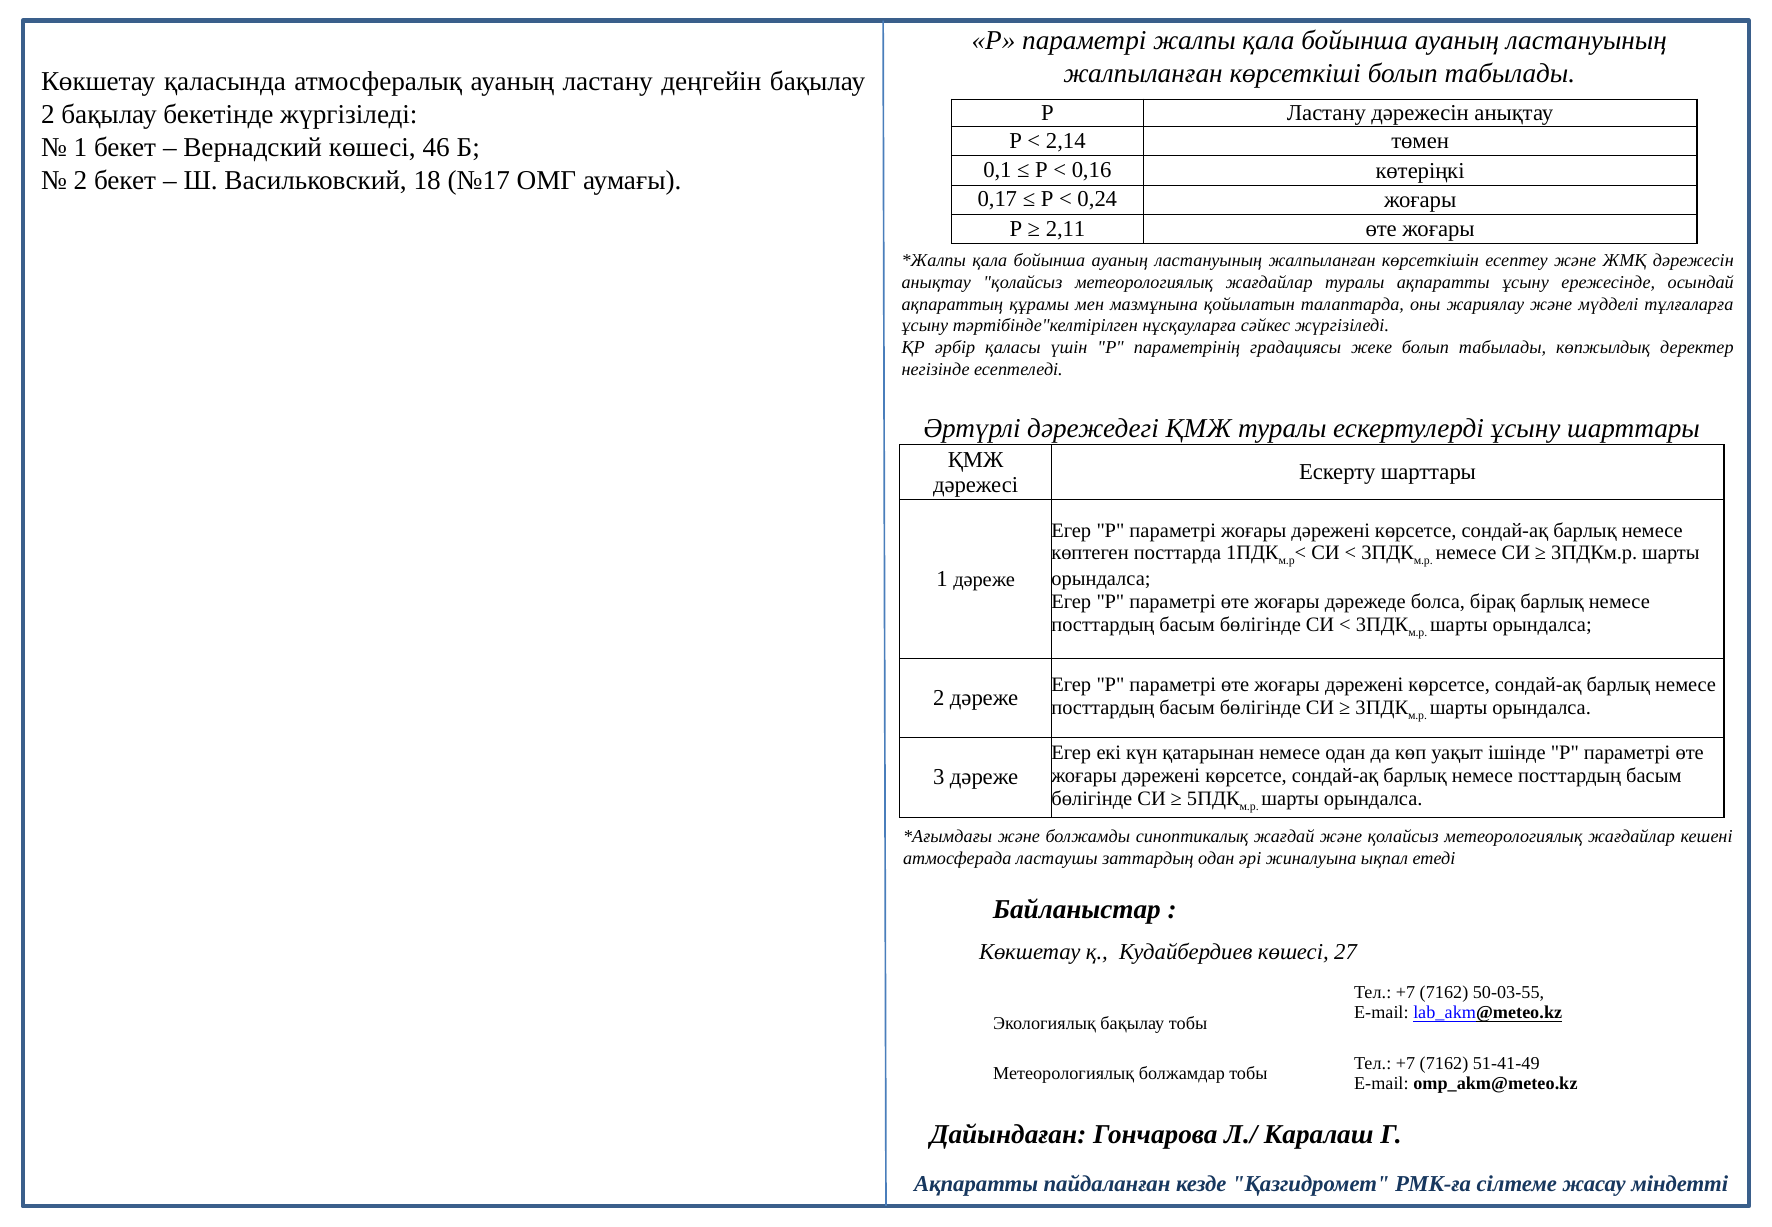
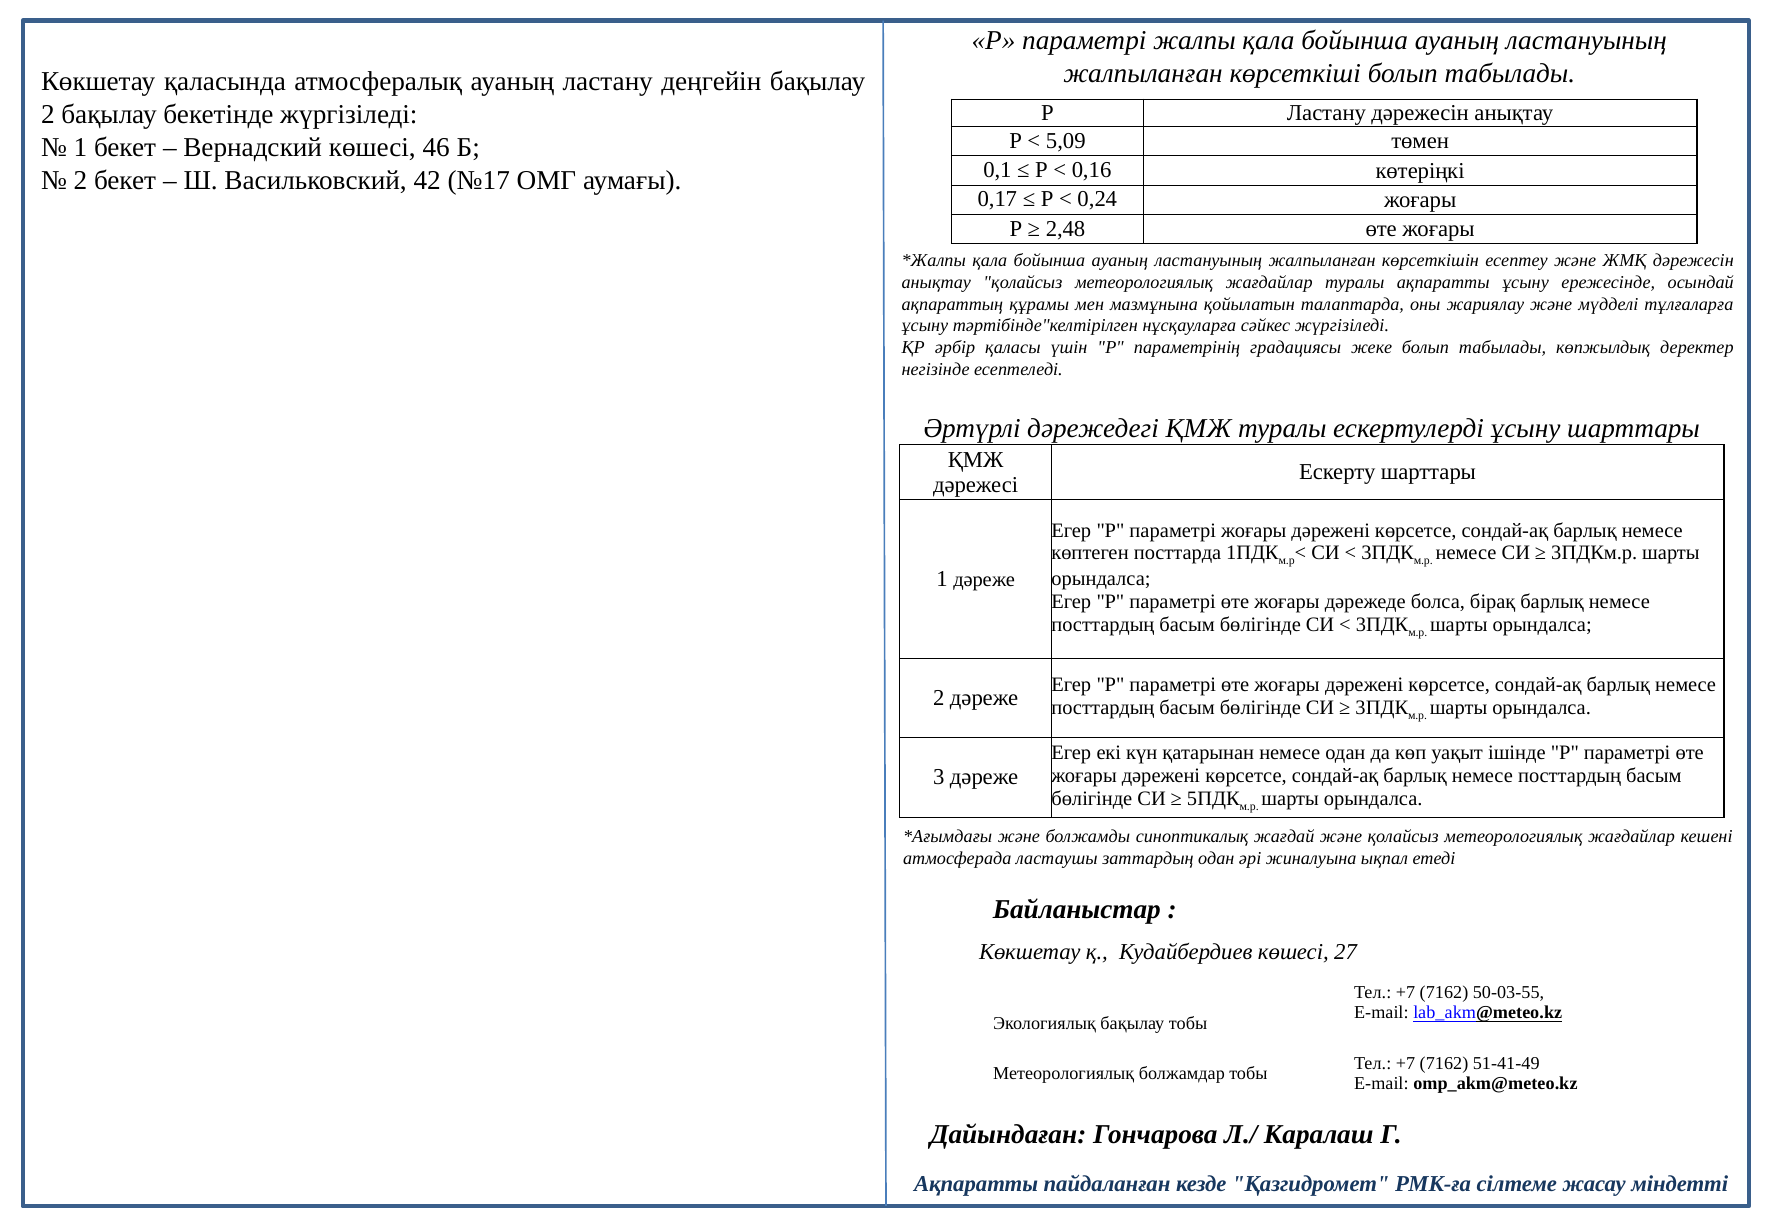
2,14: 2,14 -> 5,09
18: 18 -> 42
2,11: 2,11 -> 2,48
